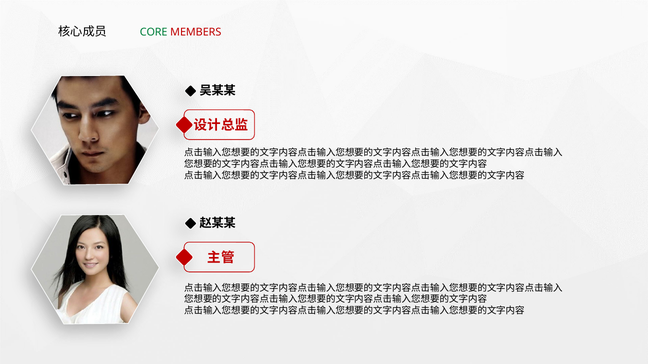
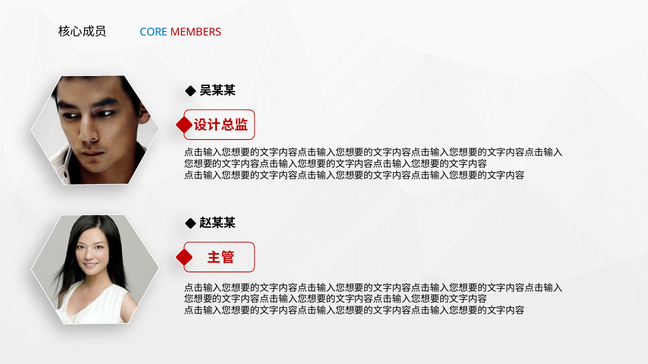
CORE colour: green -> blue
